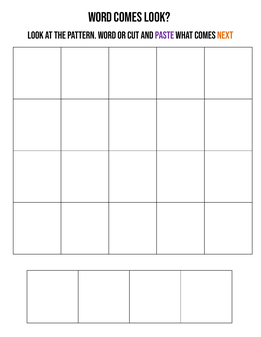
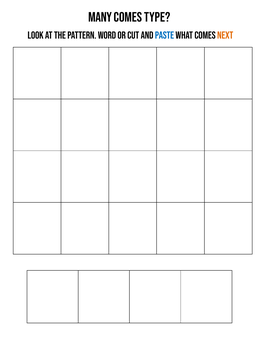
Word at (100, 17): Word -> Many
Comes Look: Look -> Type
paste colour: purple -> blue
